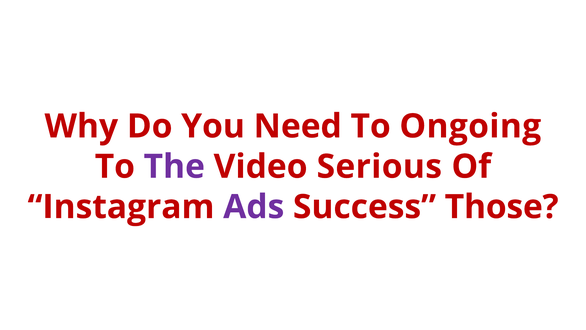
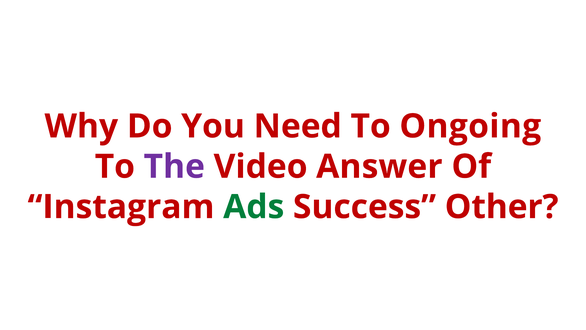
Serious: Serious -> Answer
Ads colour: purple -> green
Those: Those -> Other
